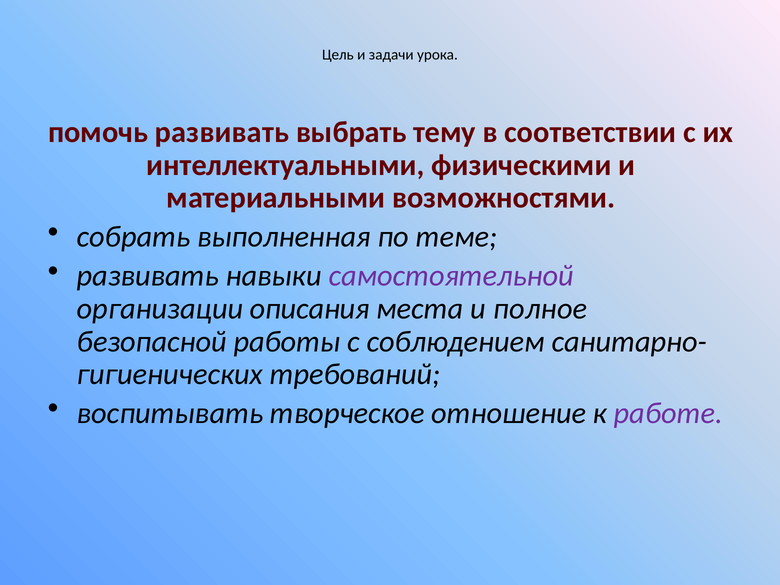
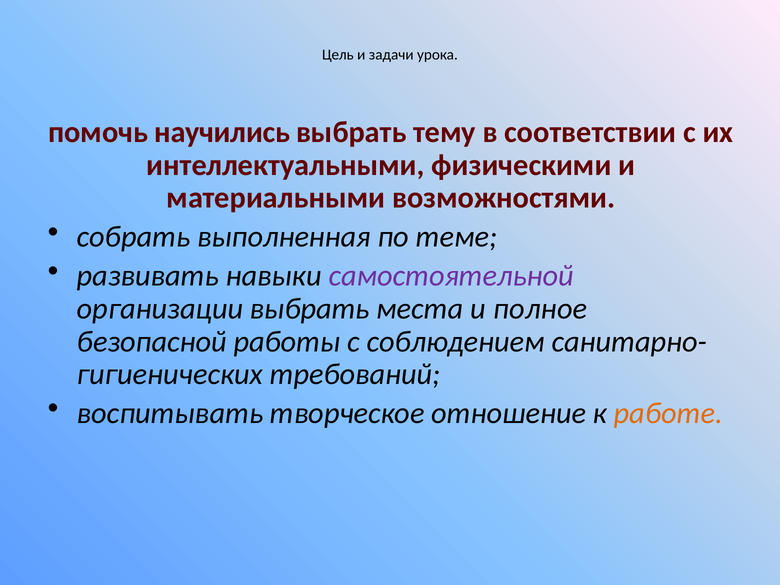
помочь развивать: развивать -> научились
организации описания: описания -> выбрать
работе colour: purple -> orange
